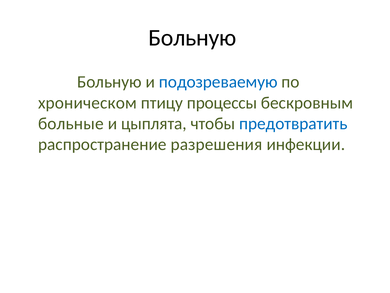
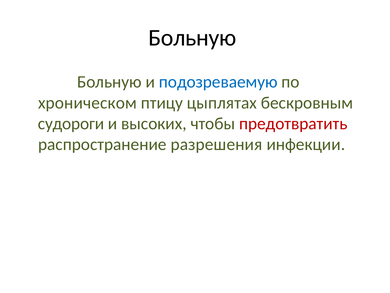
процессы: процессы -> цыплятах
больные: больные -> судороги
цыплята: цыплята -> высоких
предотвратить colour: blue -> red
